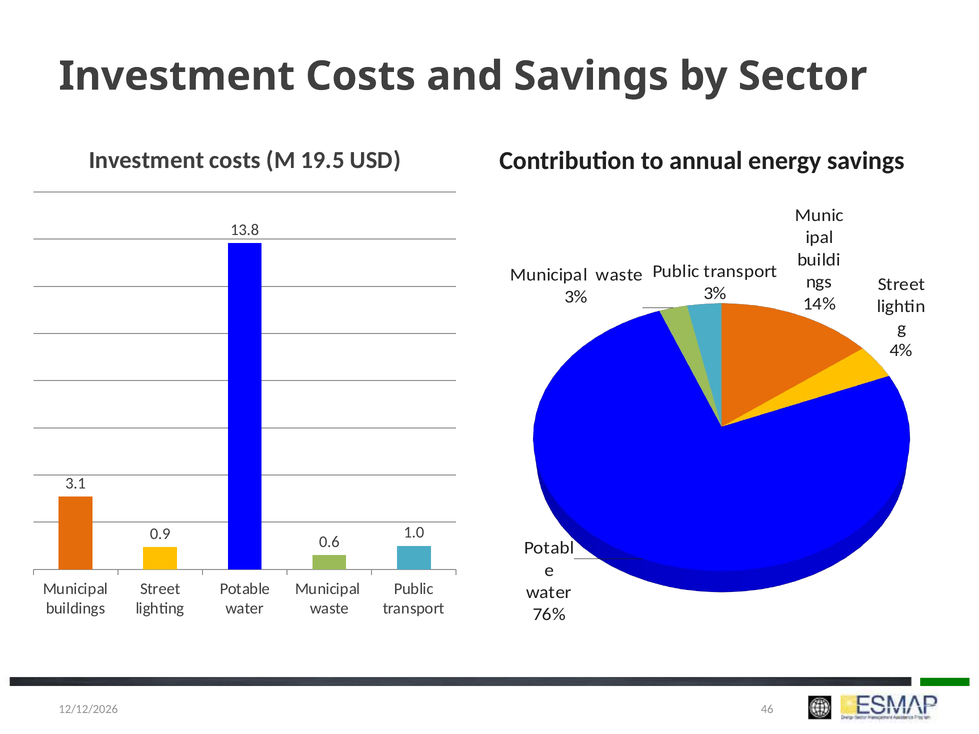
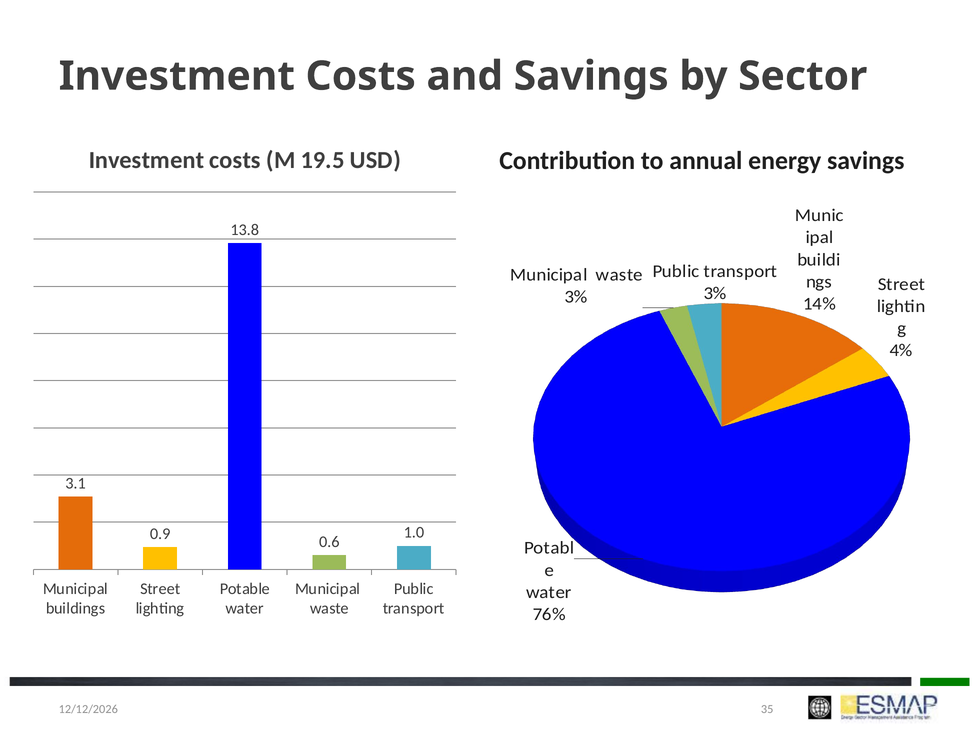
46: 46 -> 35
